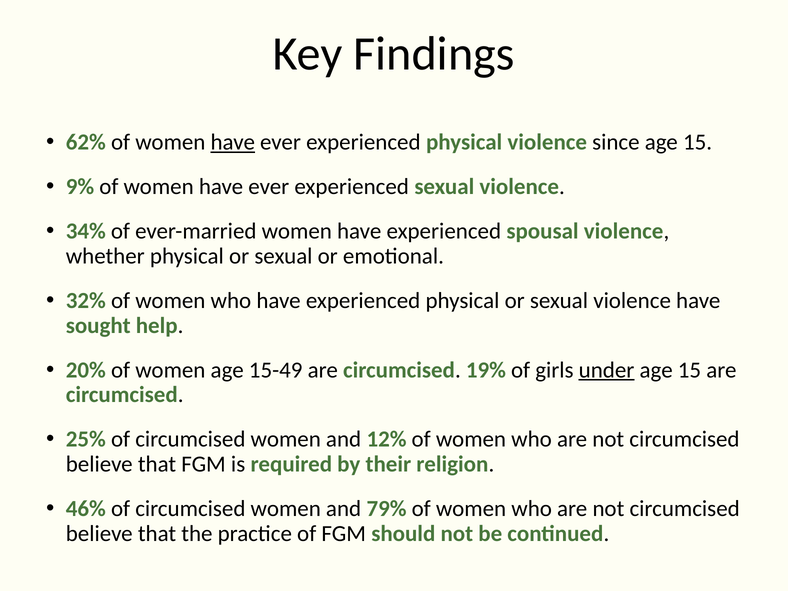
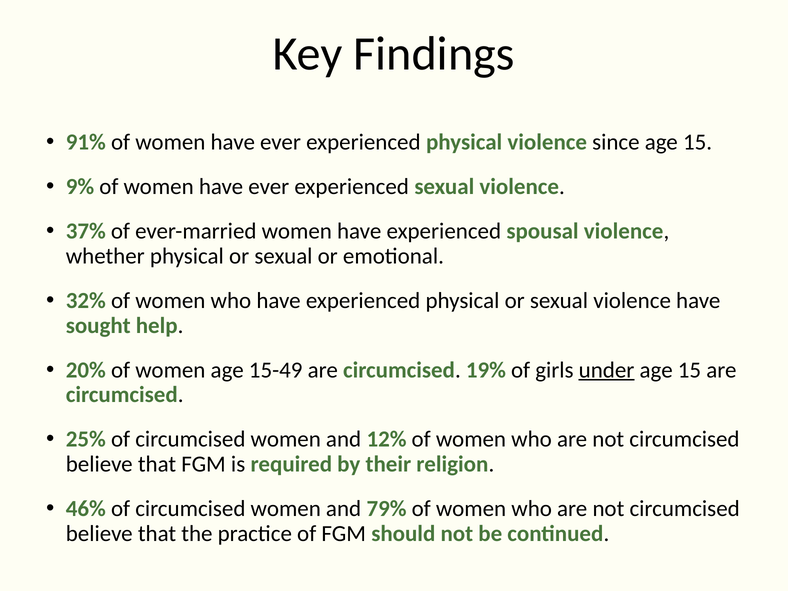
62%: 62% -> 91%
have at (233, 142) underline: present -> none
34%: 34% -> 37%
